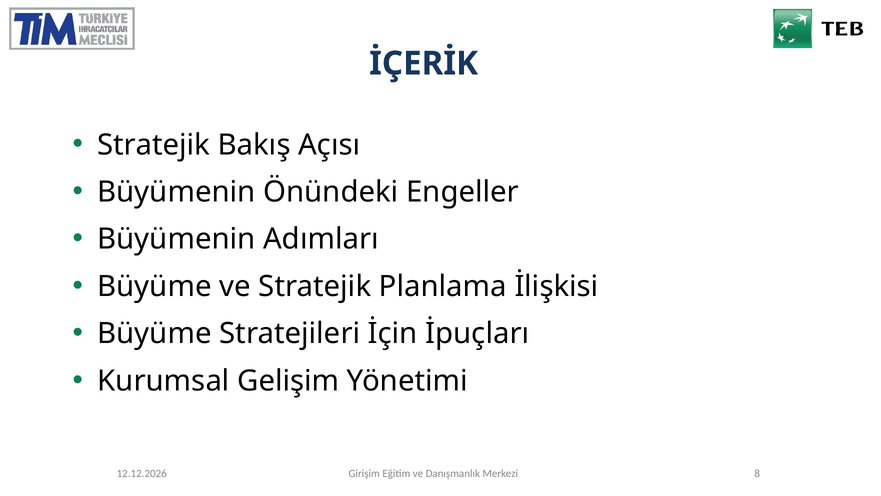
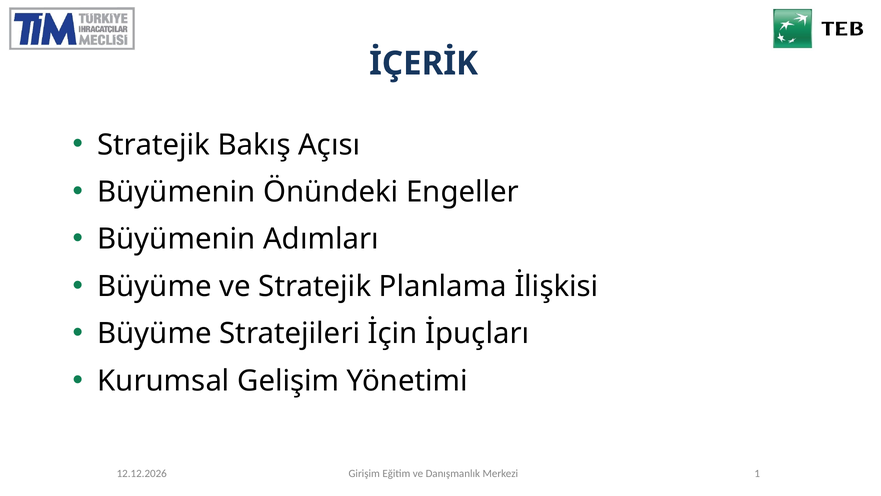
8: 8 -> 1
